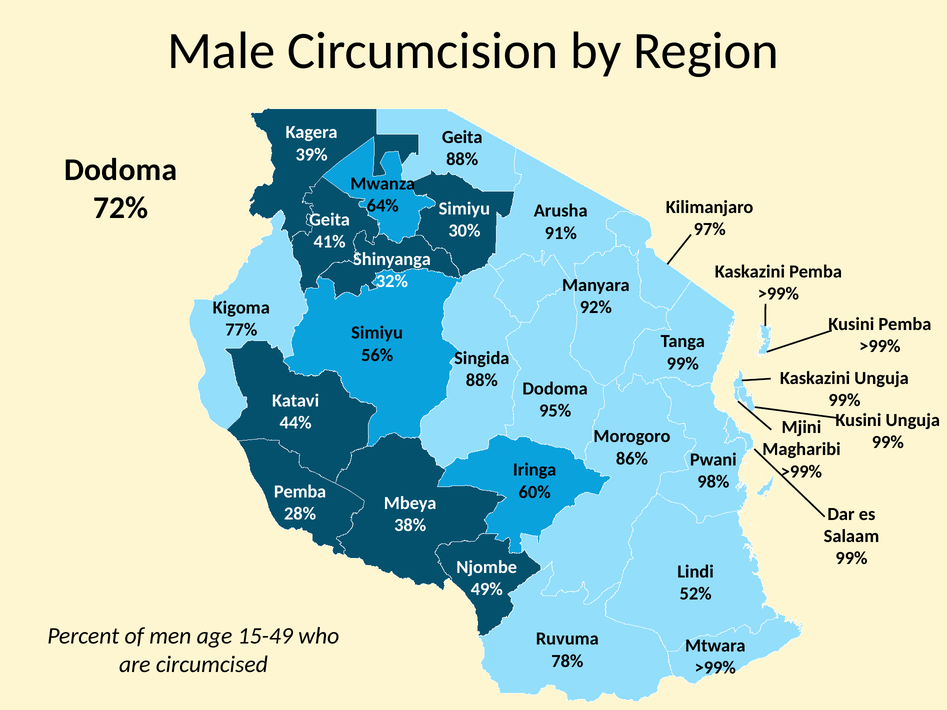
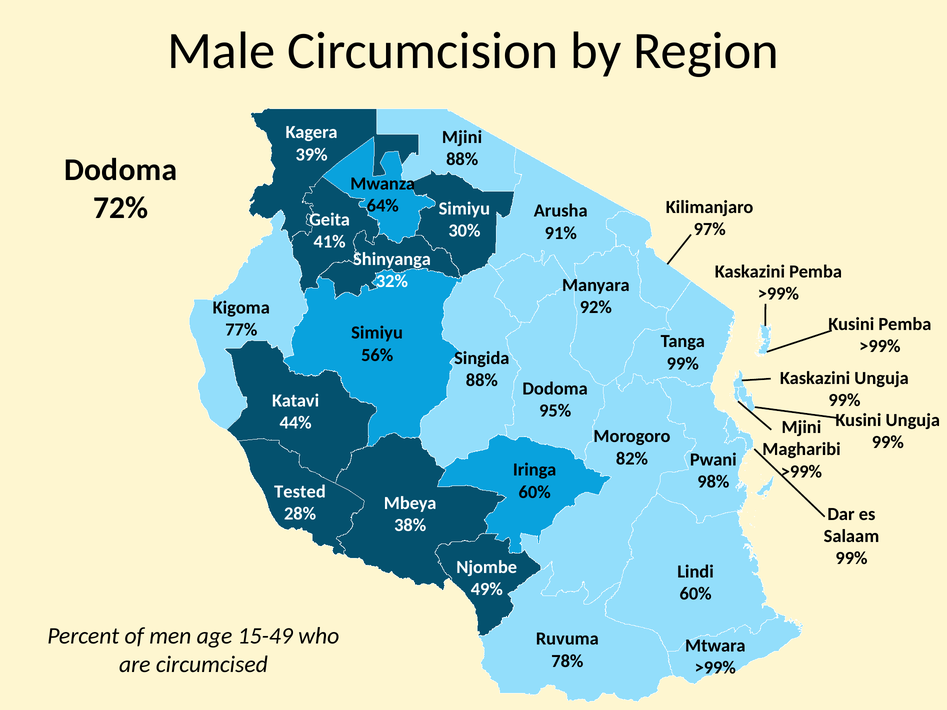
Geita at (462, 137): Geita -> Mjini
86%: 86% -> 82%
Pemba at (300, 492): Pemba -> Tested
52% at (696, 594): 52% -> 60%
